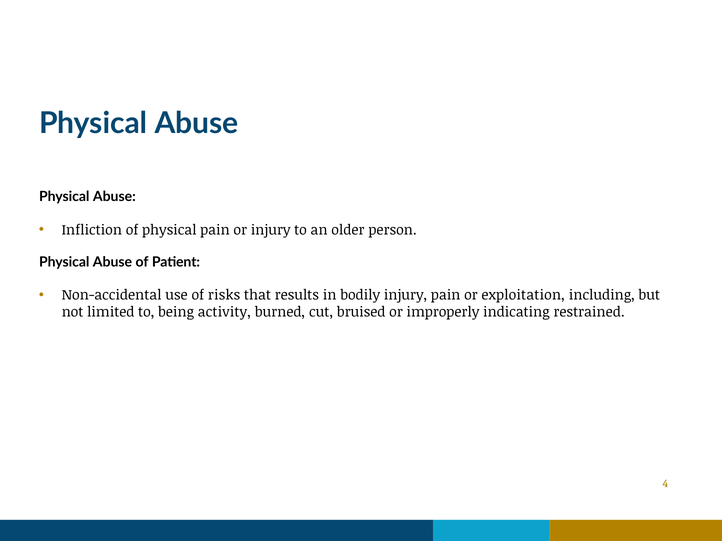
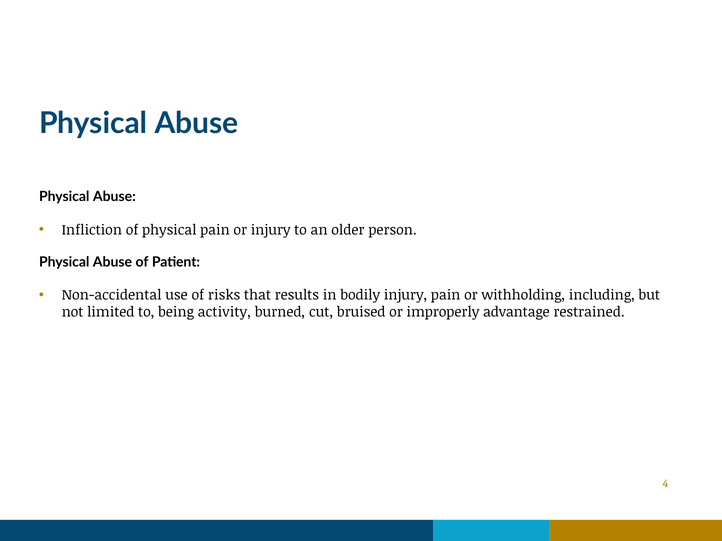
exploitation: exploitation -> withholding
indicating: indicating -> advantage
